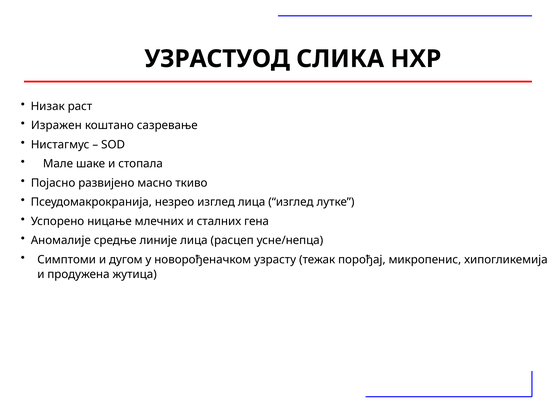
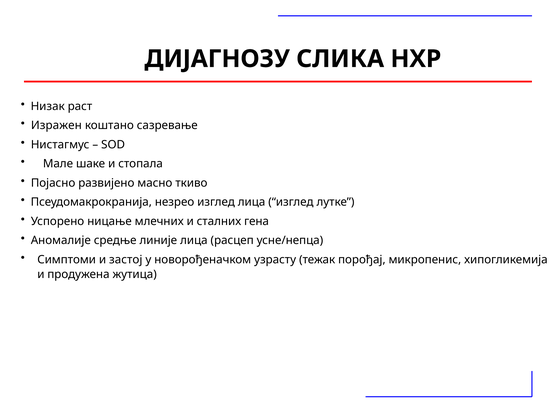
УЗРАСТУОД: УЗРАСТУОД -> ДИЈАГНОЗУ
дугом: дугом -> застој
